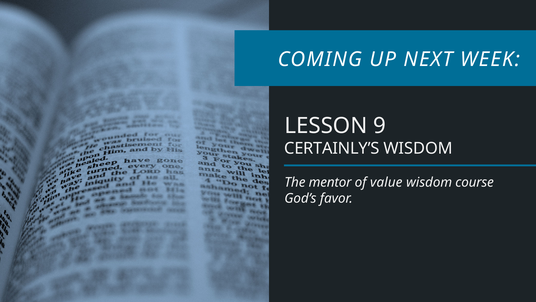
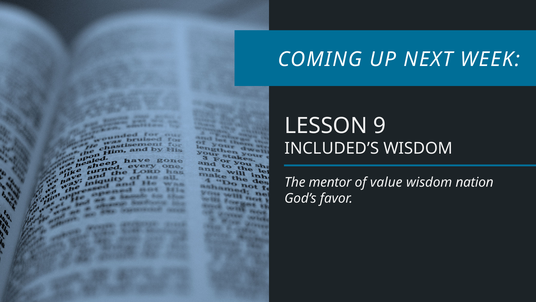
CERTAINLY’S: CERTAINLY’S -> INCLUDED’S
course: course -> nation
